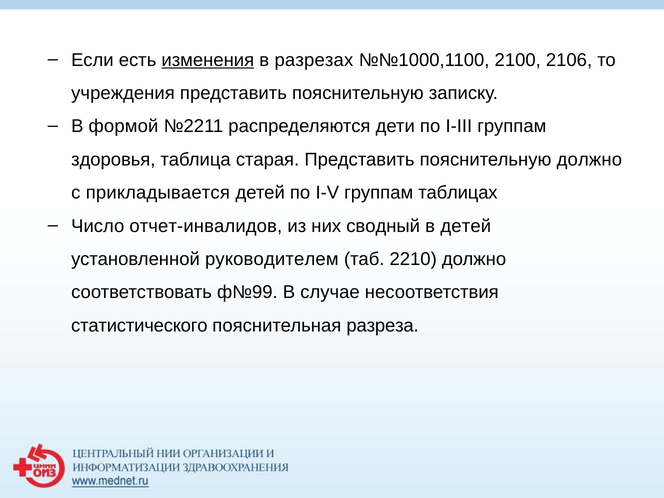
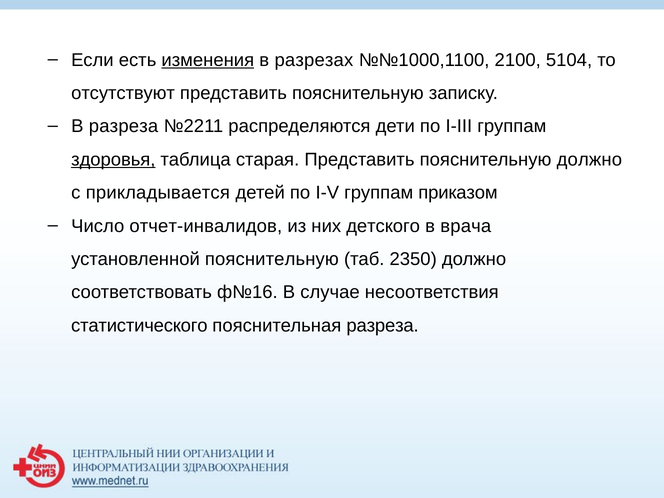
2106: 2106 -> 5104
учреждения: учреждения -> отсутствуют
В формой: формой -> разреза
здоровья underline: none -> present
таблицах: таблицах -> приказом
сводный: сводный -> детского
в детей: детей -> врача
установленной руководителем: руководителем -> пояснительную
2210: 2210 -> 2350
ф№99: ф№99 -> ф№16
